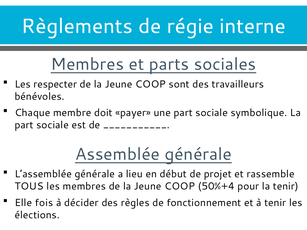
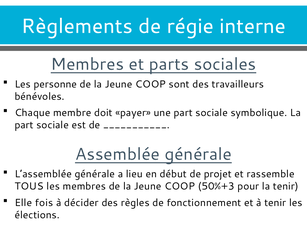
respecter: respecter -> personne
50%+4: 50%+4 -> 50%+3
